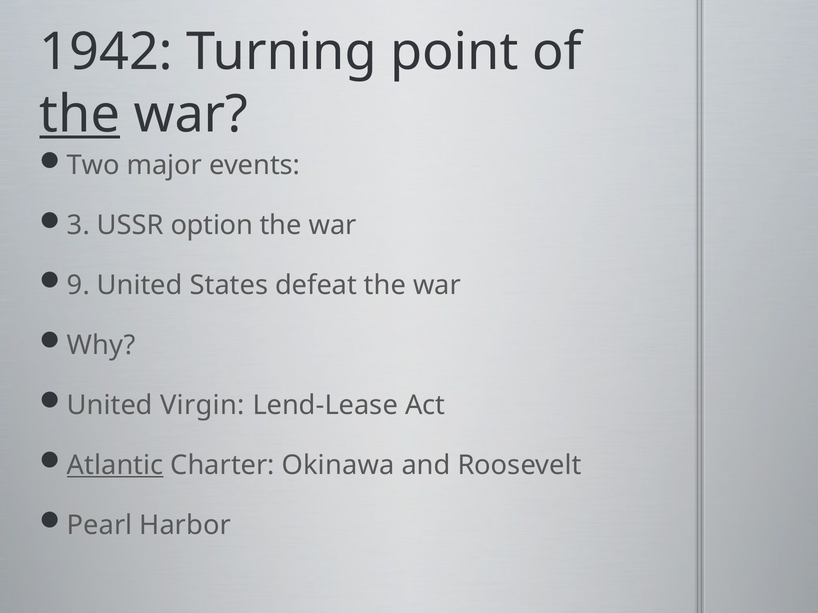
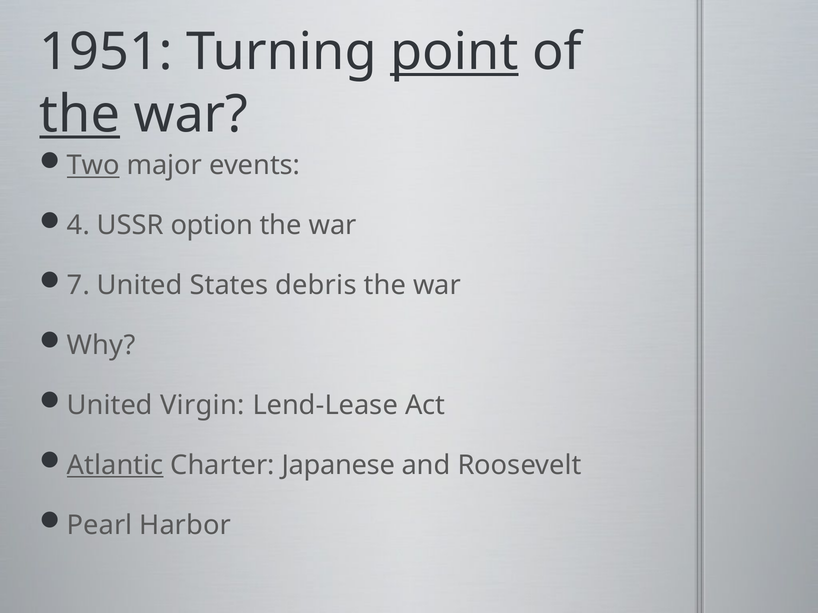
1942: 1942 -> 1951
point underline: none -> present
Two underline: none -> present
3: 3 -> 4
9: 9 -> 7
defeat: defeat -> debris
Okinawa: Okinawa -> Japanese
